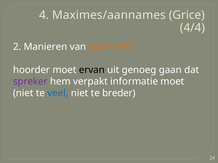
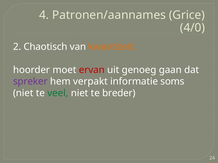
Maximes/aannames: Maximes/aannames -> Patronen/aannames
4/4: 4/4 -> 4/0
Manieren: Manieren -> Chaotisch
ervan colour: black -> red
informatie moet: moet -> soms
veel colour: blue -> green
